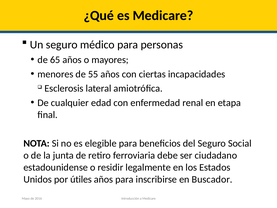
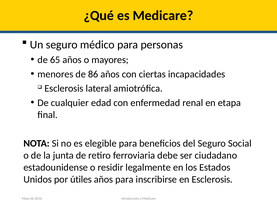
55: 55 -> 86
en Buscador: Buscador -> Esclerosis
